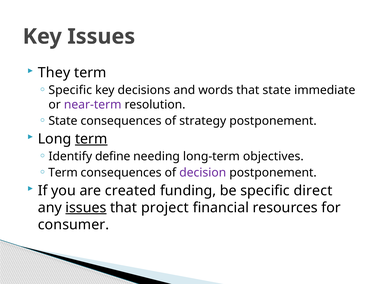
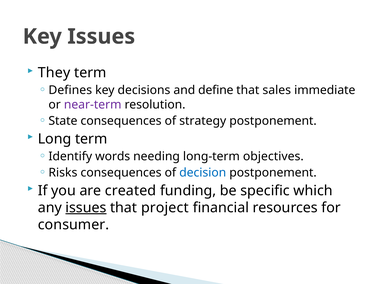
Specific at (70, 90): Specific -> Defines
words: words -> define
that state: state -> sales
term at (91, 139) underline: present -> none
define: define -> words
Term at (63, 173): Term -> Risks
decision colour: purple -> blue
direct: direct -> which
